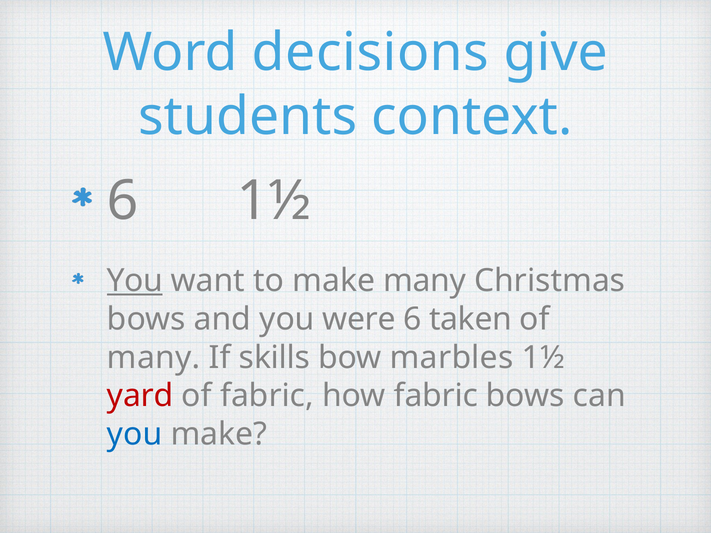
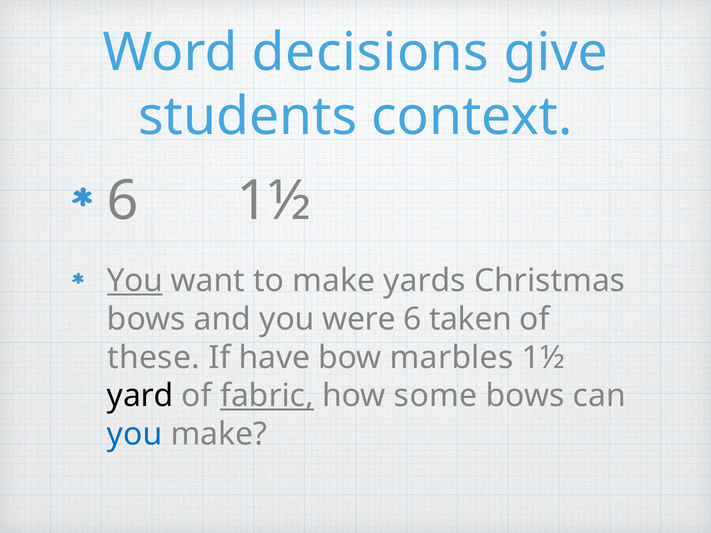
make many: many -> yards
many at (154, 358): many -> these
skills: skills -> have
yard colour: red -> black
fabric at (267, 396) underline: none -> present
how fabric: fabric -> some
